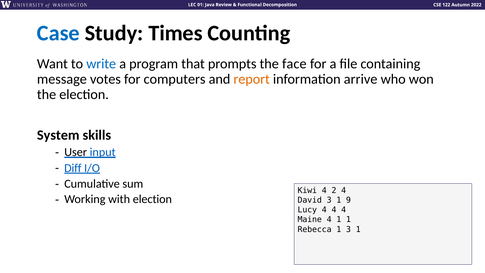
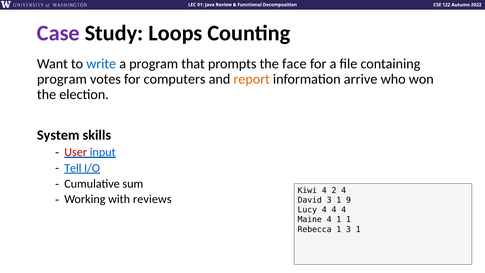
Case colour: blue -> purple
Times: Times -> Loops
message at (62, 79): message -> program
User colour: black -> red
Diff: Diff -> Tell
with election: election -> reviews
